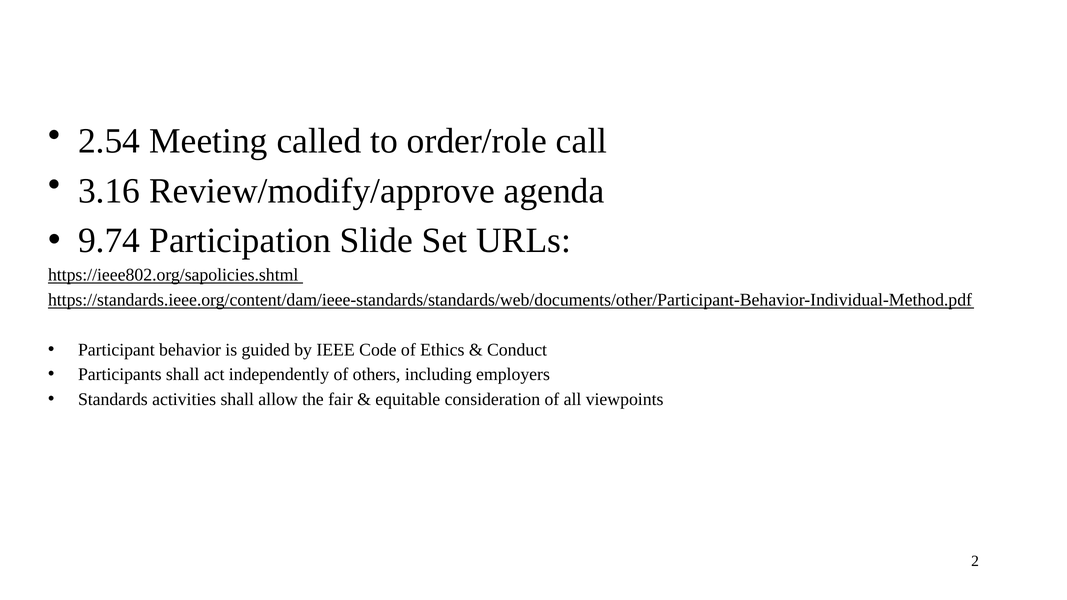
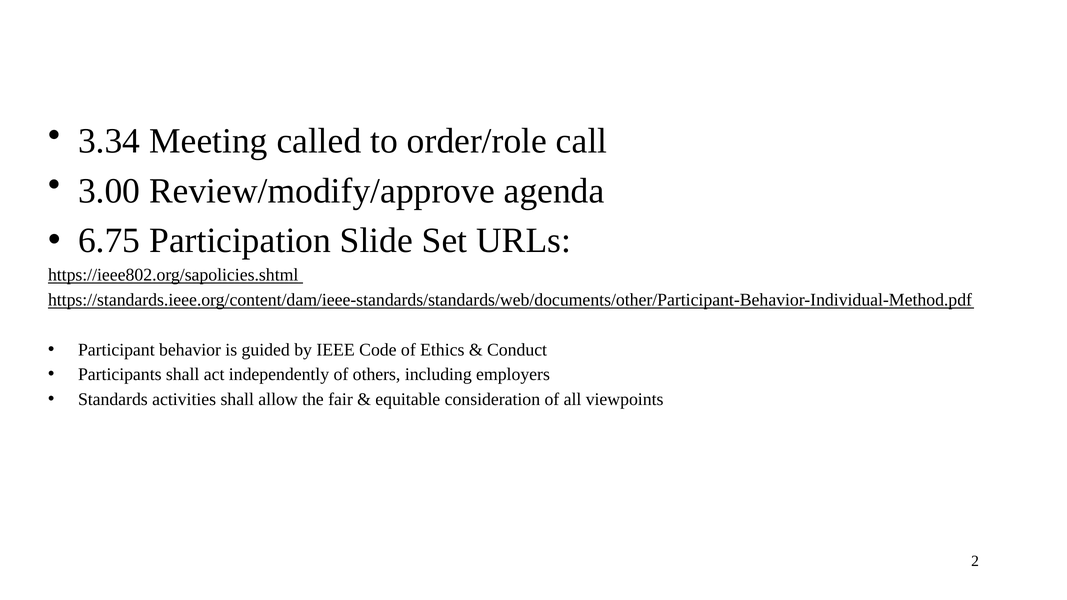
2.54: 2.54 -> 3.34
3.16: 3.16 -> 3.00
9.74: 9.74 -> 6.75
